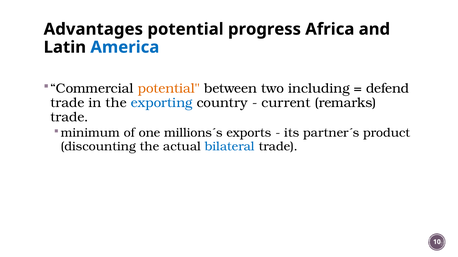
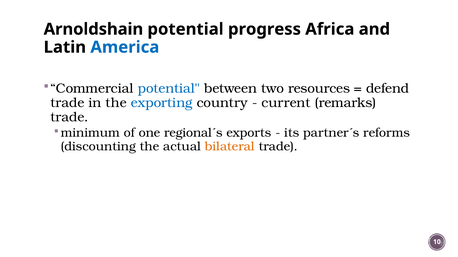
Advantages: Advantages -> Arnoldshain
potential at (169, 89) colour: orange -> blue
including: including -> resources
millions´s: millions´s -> regional´s
product: product -> reforms
bilateral colour: blue -> orange
